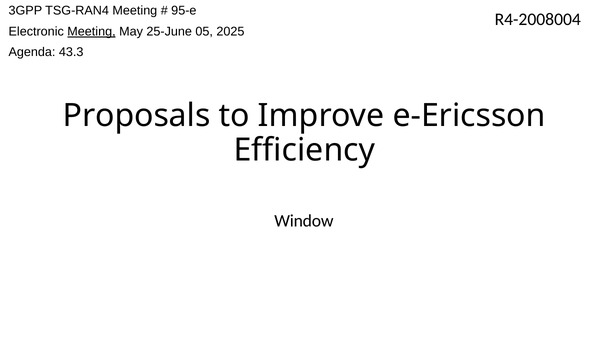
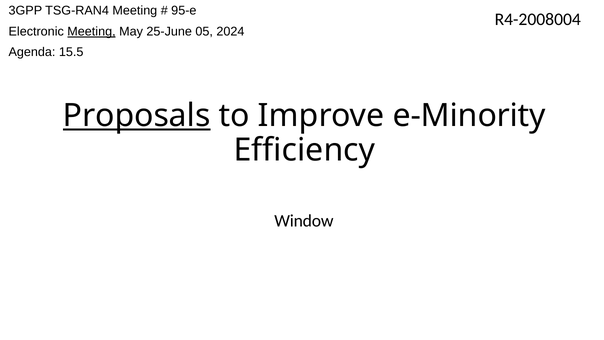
2025: 2025 -> 2024
43.3: 43.3 -> 15.5
Proposals underline: none -> present
e-Ericsson: e-Ericsson -> e-Minority
